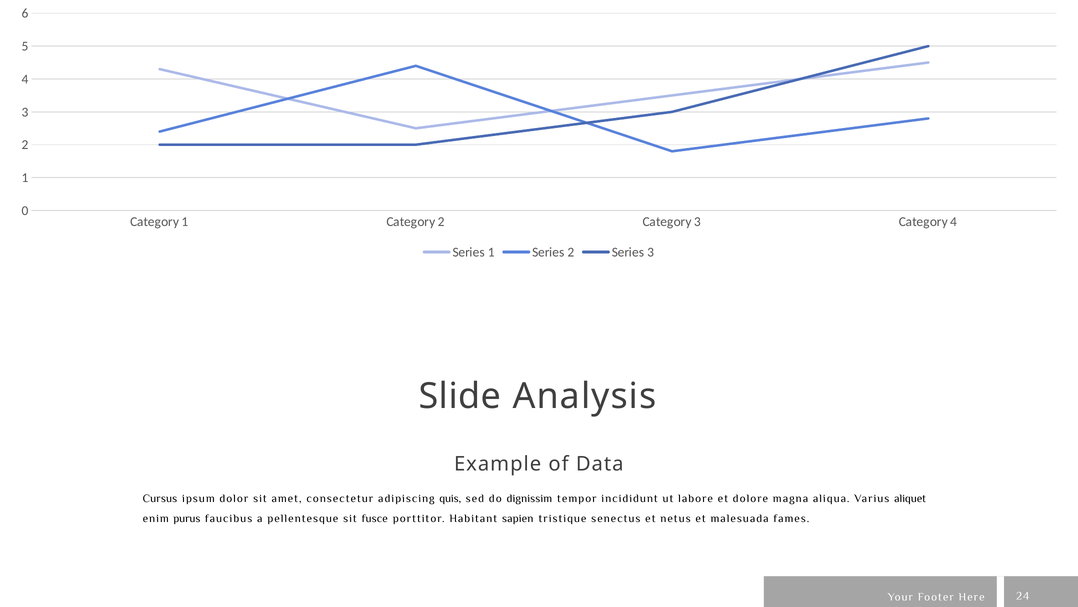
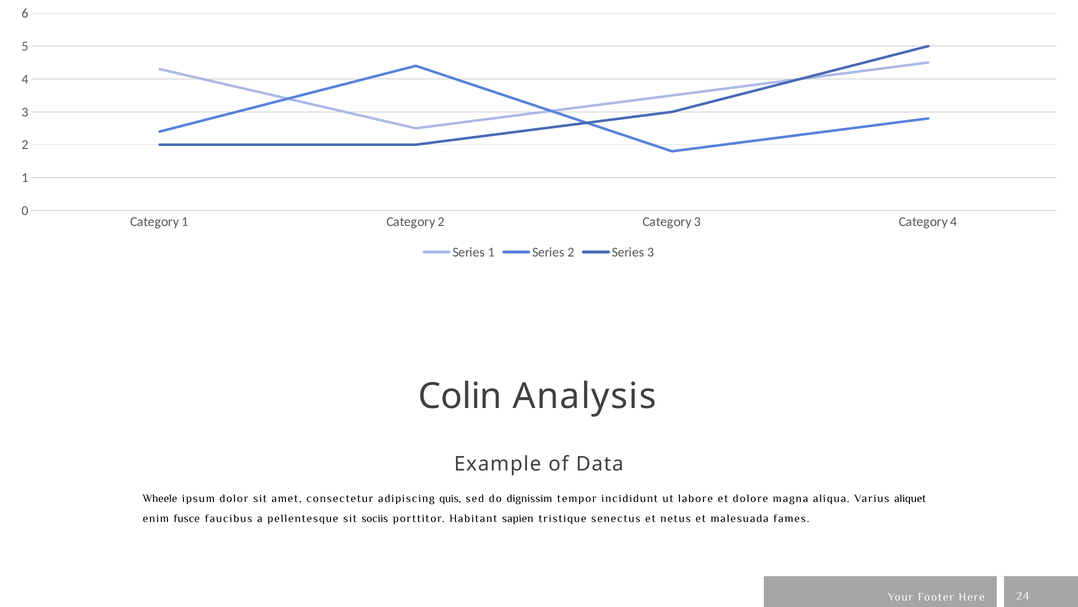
Slide: Slide -> Colin
Cursus: Cursus -> Wheele
purus: purus -> fusce
fusce: fusce -> sociis
